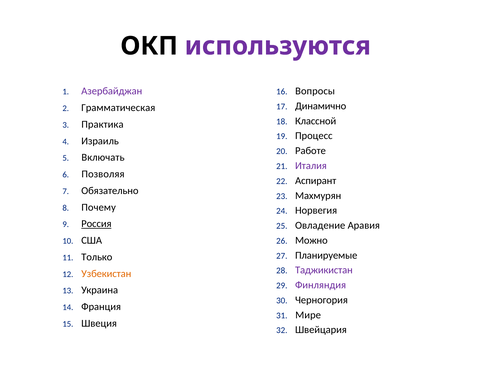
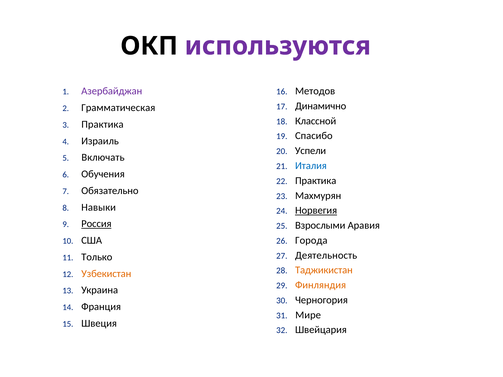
Вопросы: Вопросы -> Методов
Процесс: Процесс -> Спасибо
Работе: Работе -> Успели
Италия colour: purple -> blue
Позволяя: Позволяя -> Обучения
Аспирант at (316, 181): Аспирант -> Практика
Почему: Почему -> Навыки
Норвегия underline: none -> present
Овладение: Овладение -> Взрослыми
Можно: Можно -> Города
Планируемые: Планируемые -> Деятельность
Таджикистан colour: purple -> orange
Финляндия colour: purple -> orange
